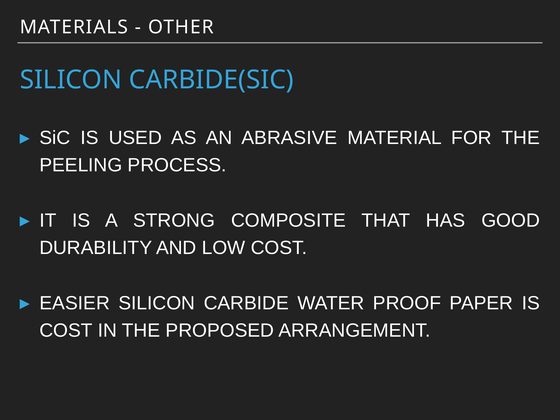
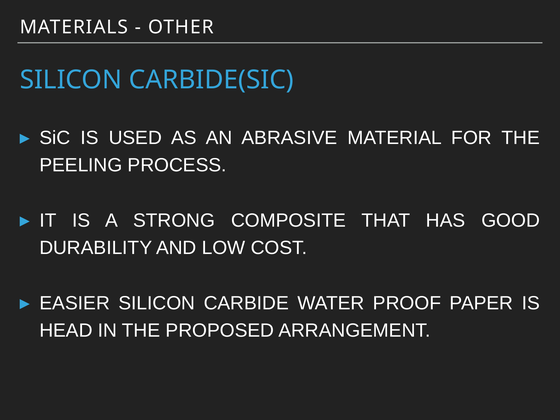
COST at (66, 331): COST -> HEAD
